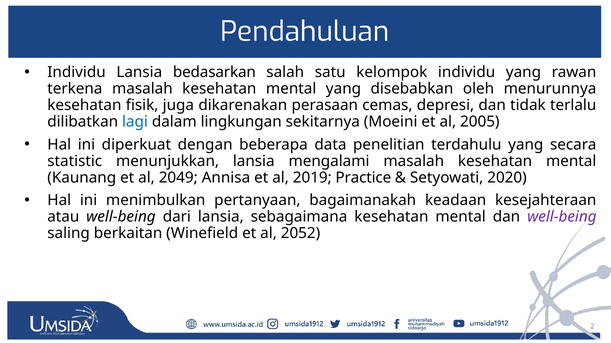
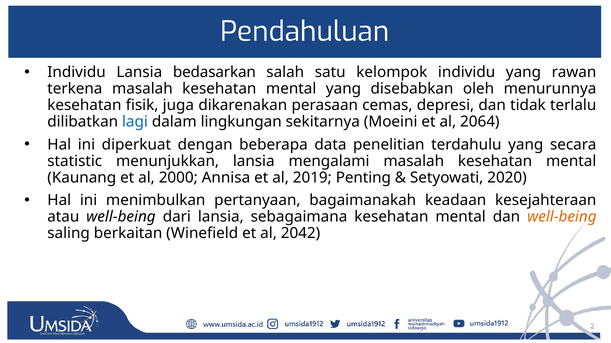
2005: 2005 -> 2064
2049: 2049 -> 2000
Practice: Practice -> Penting
well-being at (562, 217) colour: purple -> orange
2052: 2052 -> 2042
